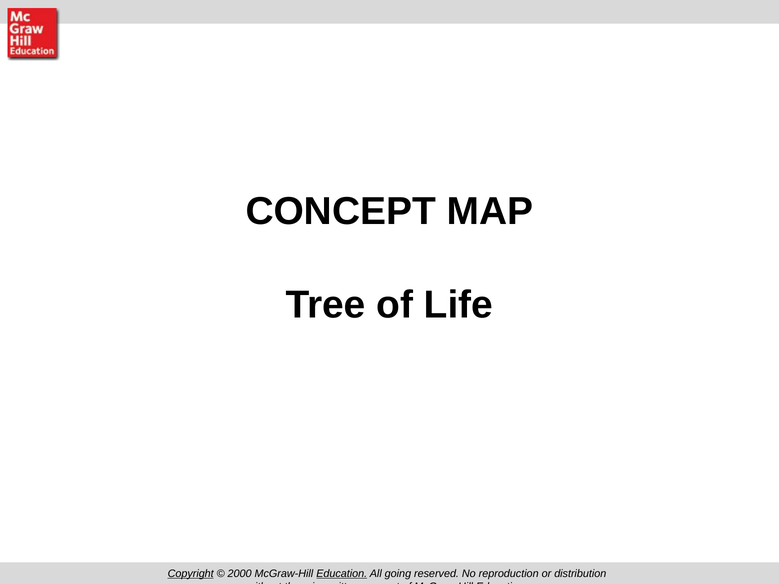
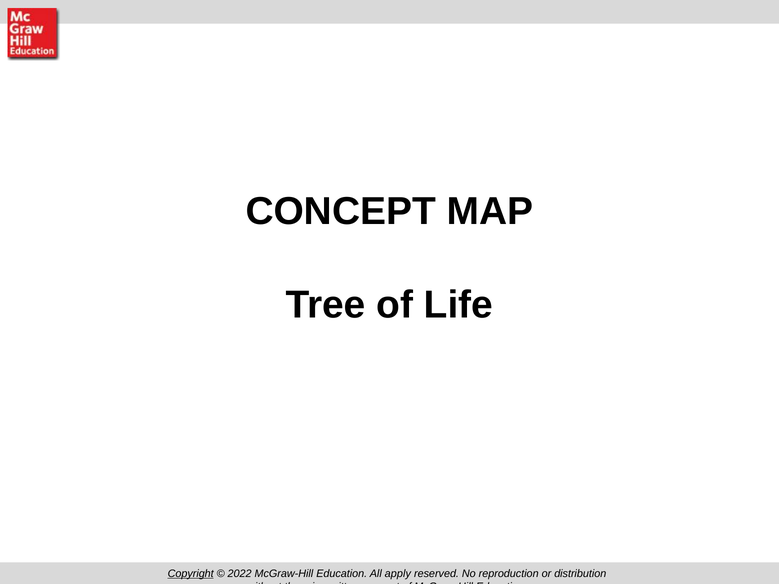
2000: 2000 -> 2022
Education at (342, 574) underline: present -> none
going: going -> apply
